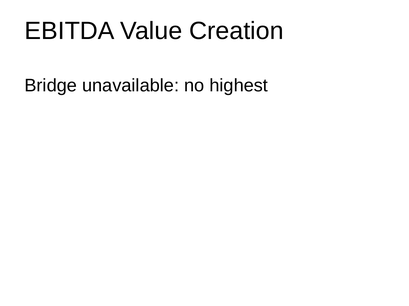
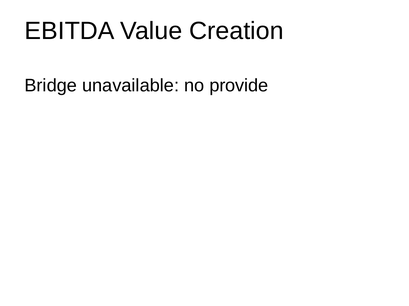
highest: highest -> provide
